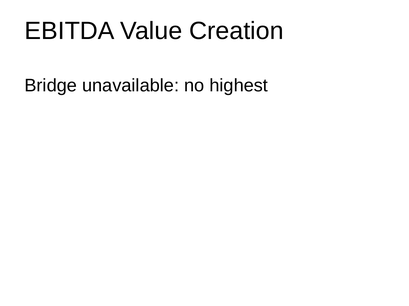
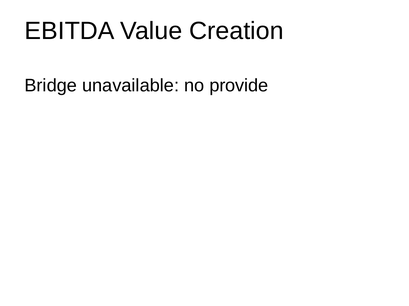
highest: highest -> provide
